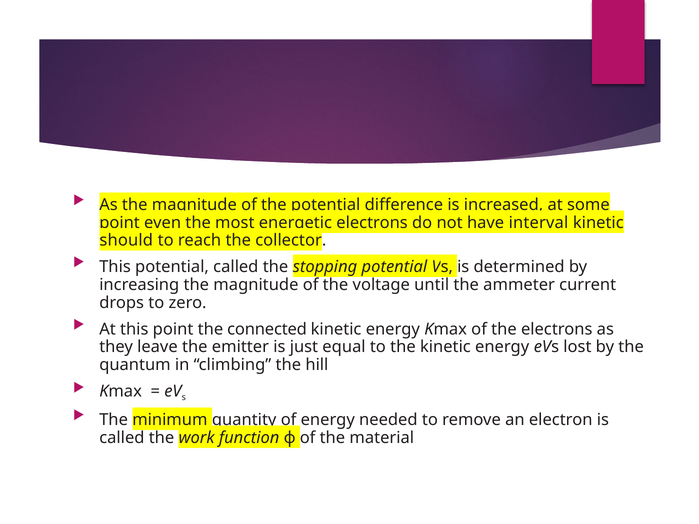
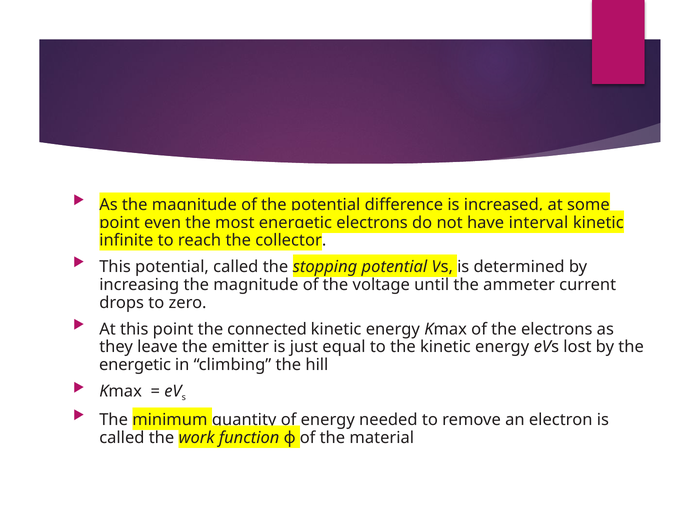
should: should -> infinite
quantum at (135, 365): quantum -> energetic
